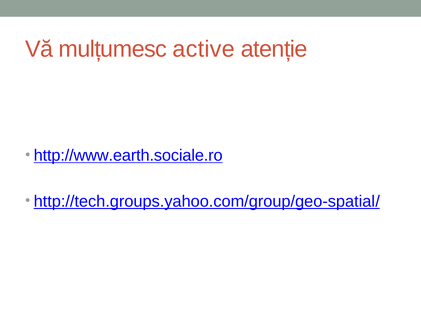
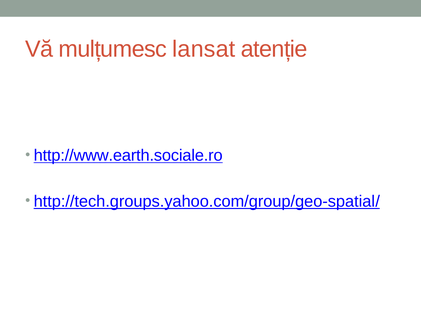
active: active -> lansat
